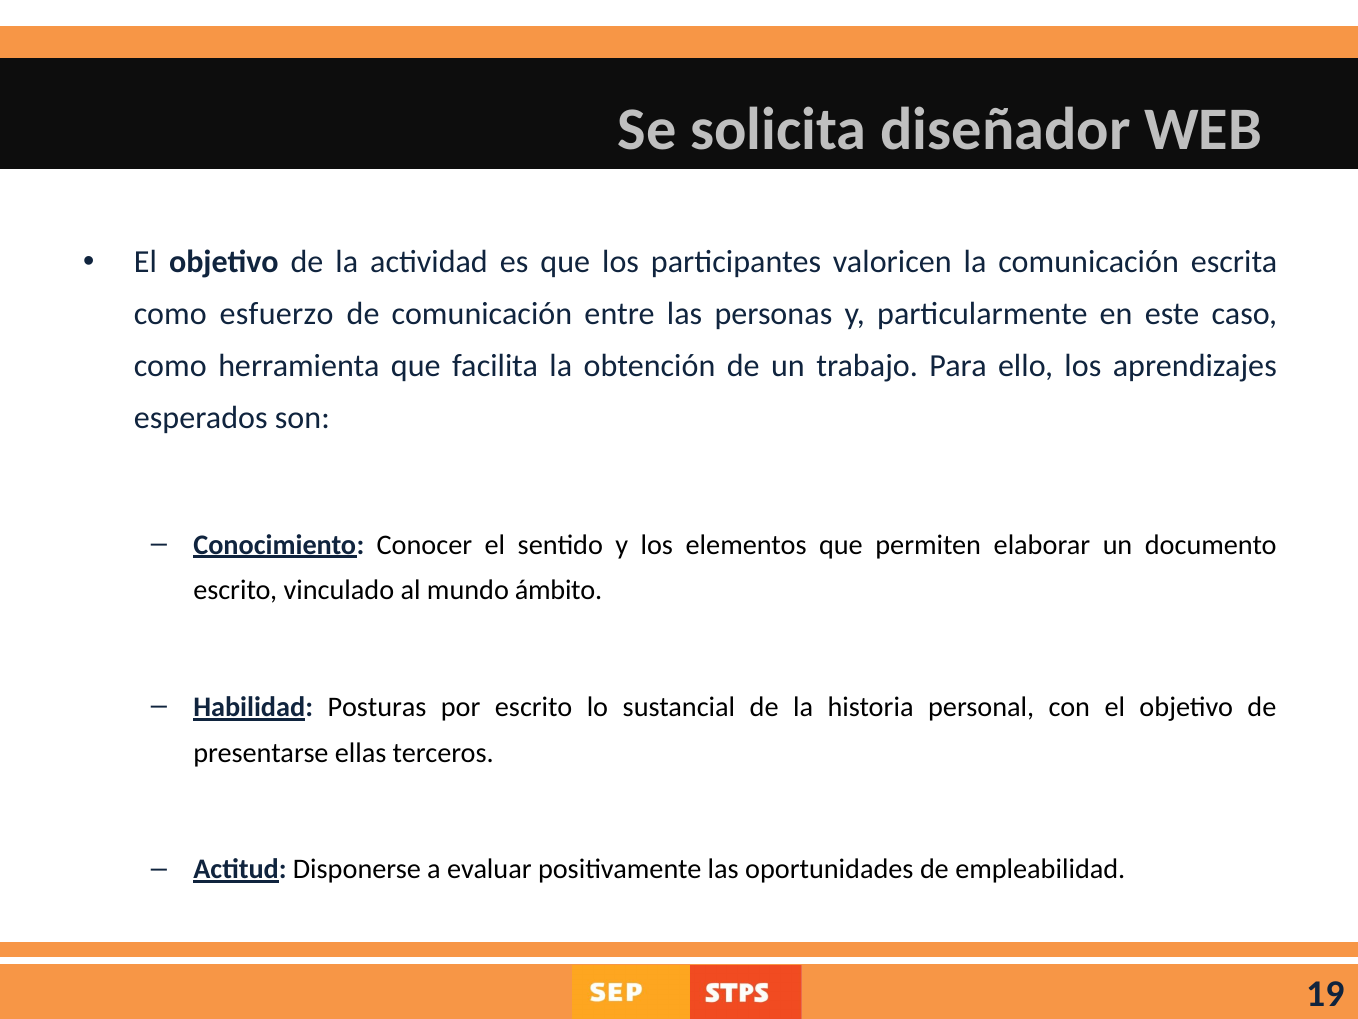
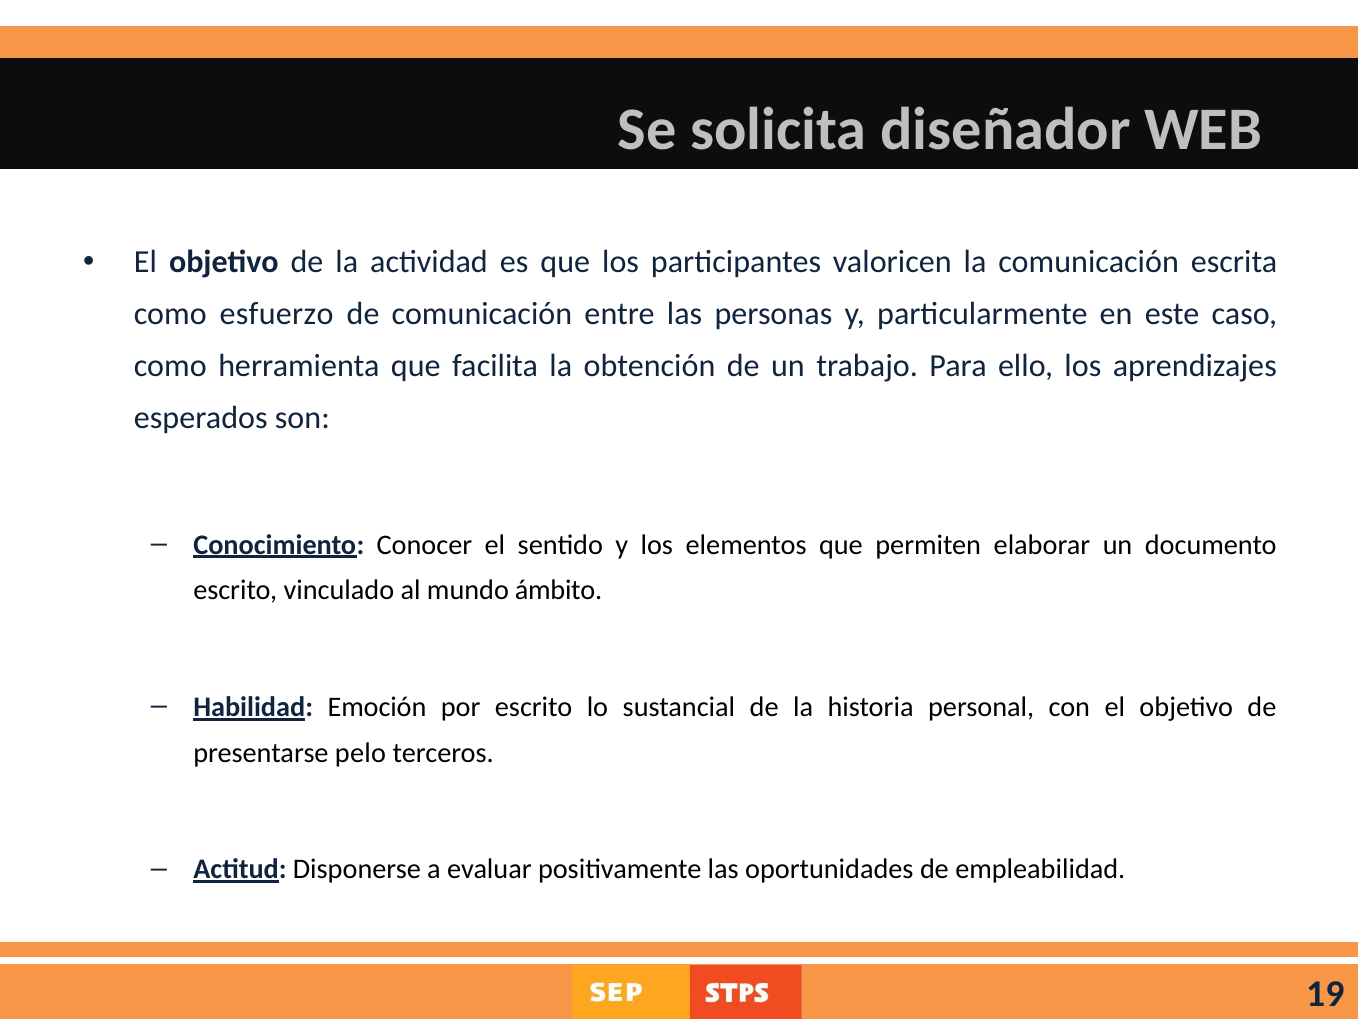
Posturas: Posturas -> Emoción
ellas: ellas -> pelo
